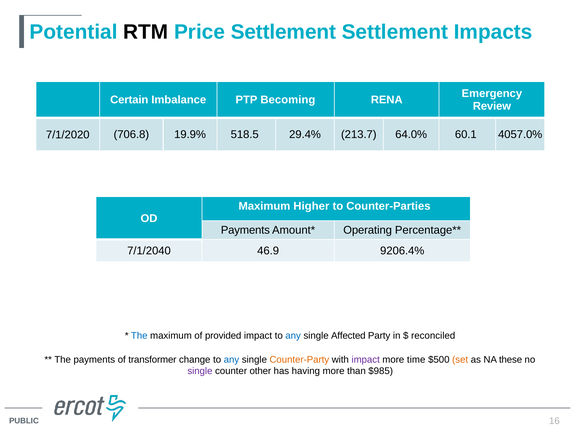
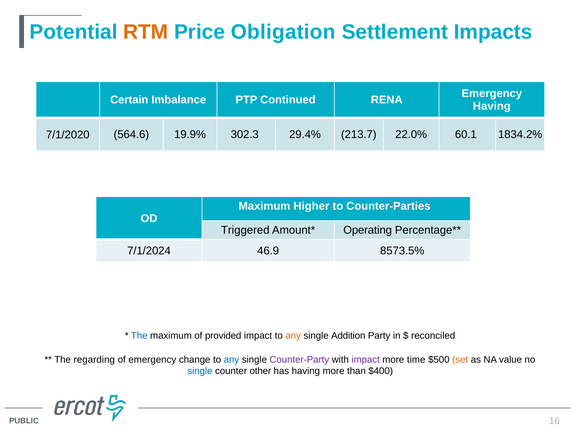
RTM colour: black -> orange
Price Settlement: Settlement -> Obligation
Becoming: Becoming -> Continued
Review at (492, 106): Review -> Having
706.8: 706.8 -> 564.6
518.5: 518.5 -> 302.3
64.0%: 64.0% -> 22.0%
4057.0%: 4057.0% -> 1834.2%
Payments at (245, 230): Payments -> Triggered
7/1/2040: 7/1/2040 -> 7/1/2024
9206.4%: 9206.4% -> 8573.5%
any at (293, 336) colour: blue -> orange
Affected: Affected -> Addition
The payments: payments -> regarding
of transformer: transformer -> emergency
Counter-Party colour: orange -> purple
these: these -> value
single at (200, 371) colour: purple -> blue
$985: $985 -> $400
